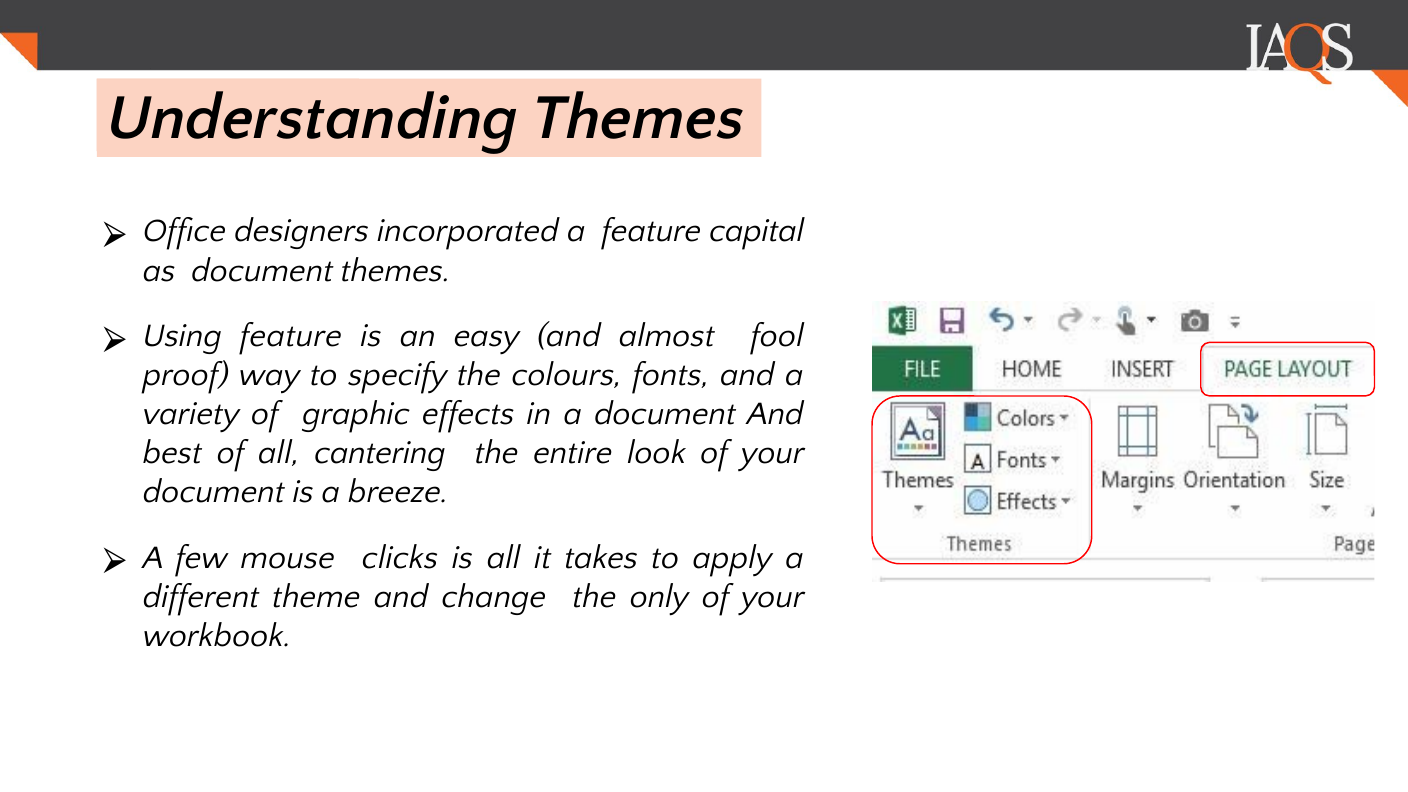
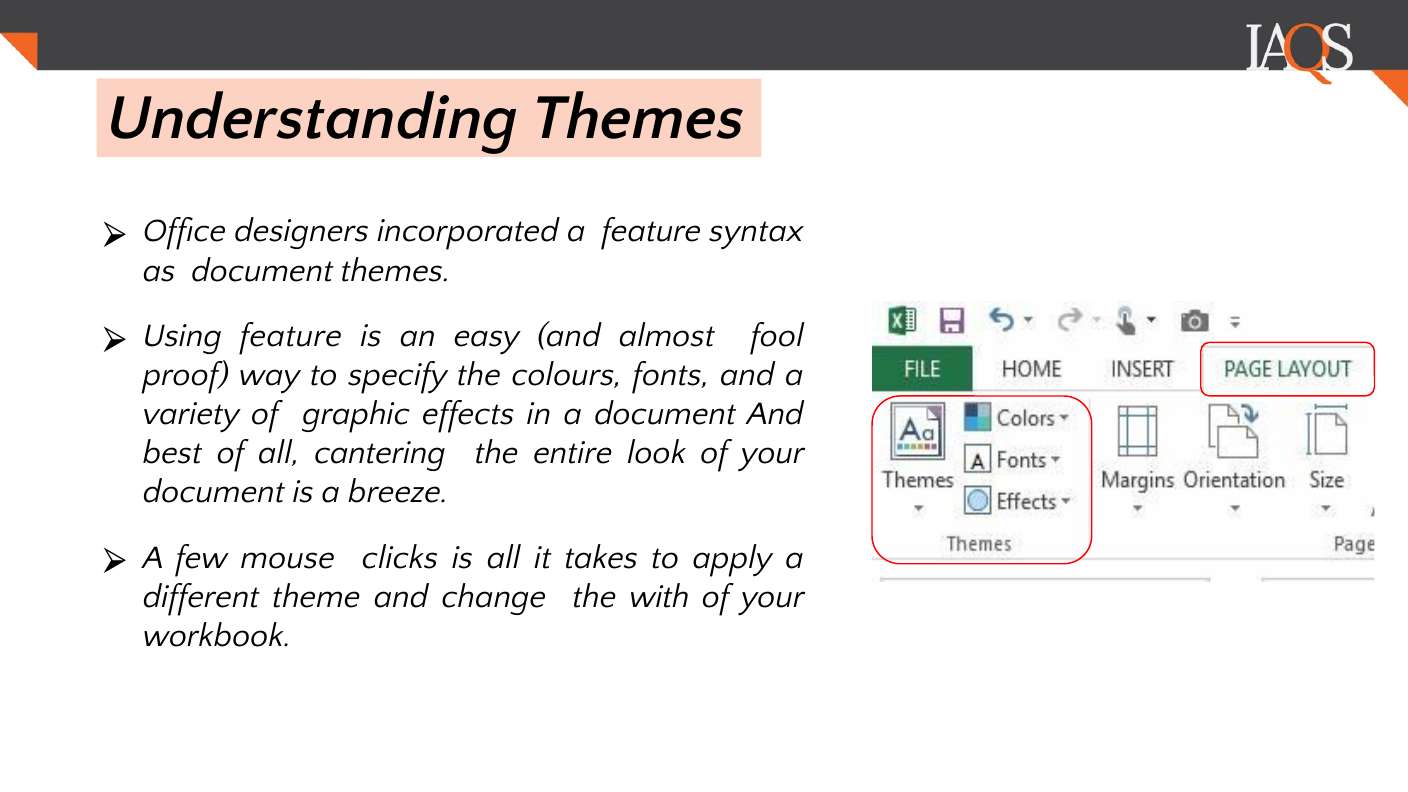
capital: capital -> syntax
only: only -> with
